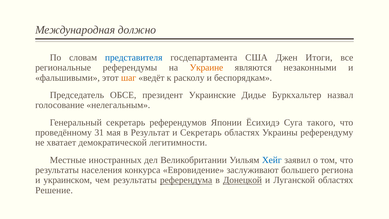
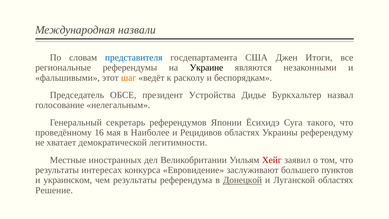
должно: должно -> назвали
Украине colour: orange -> black
Украинские: Украинские -> Устройства
31: 31 -> 16
Результат: Результат -> Наиболее
и Секретарь: Секретарь -> Рецидивов
Хейг colour: blue -> red
населения: населения -> интересах
региона: региона -> пунктов
референдума underline: present -> none
